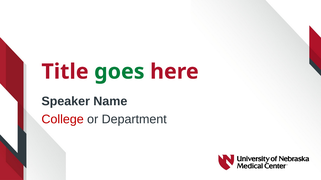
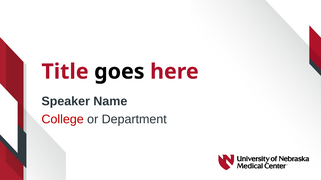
goes colour: green -> black
